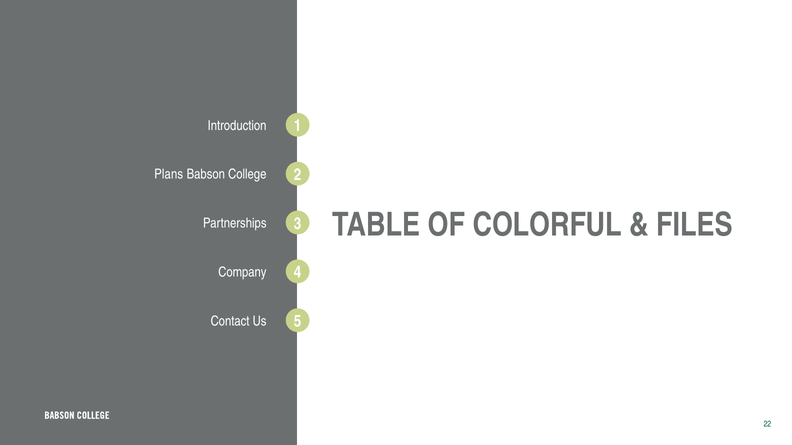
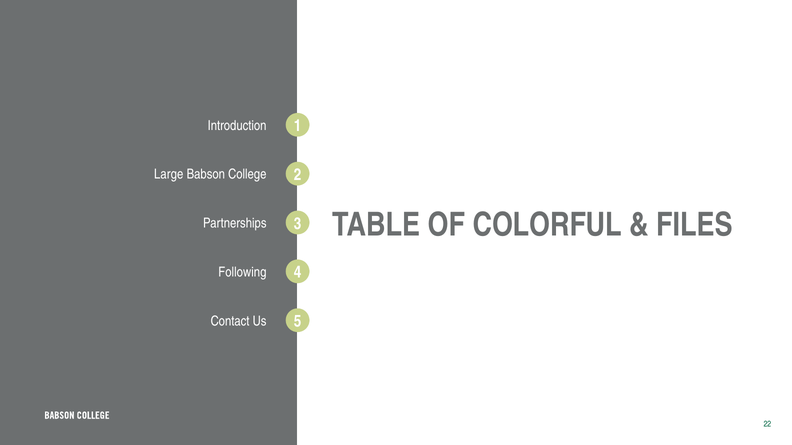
Plans: Plans -> Large
Company: Company -> Following
